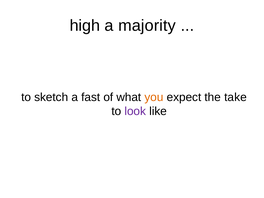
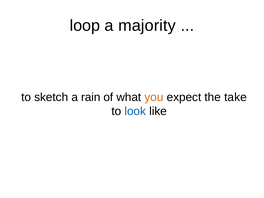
high: high -> loop
fast: fast -> rain
look colour: purple -> blue
